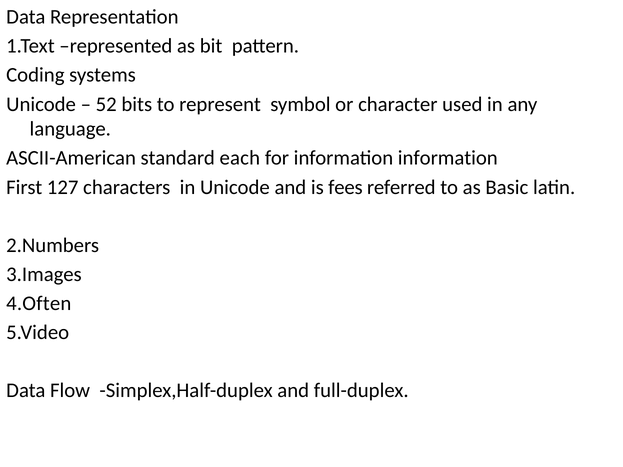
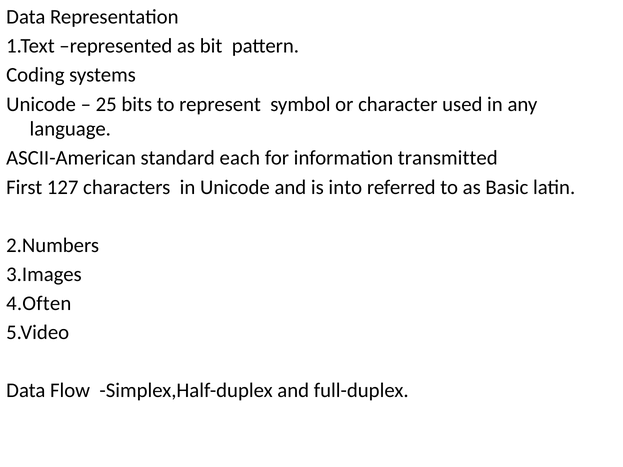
52: 52 -> 25
information information: information -> transmitted
fees: fees -> into
